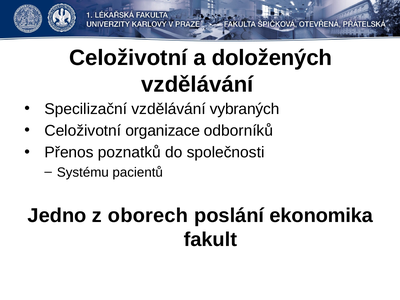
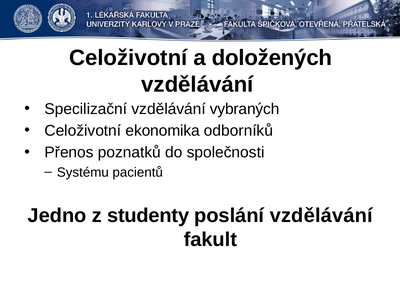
organizace: organizace -> ekonomika
oborech: oborech -> studenty
poslání ekonomika: ekonomika -> vzdělávání
